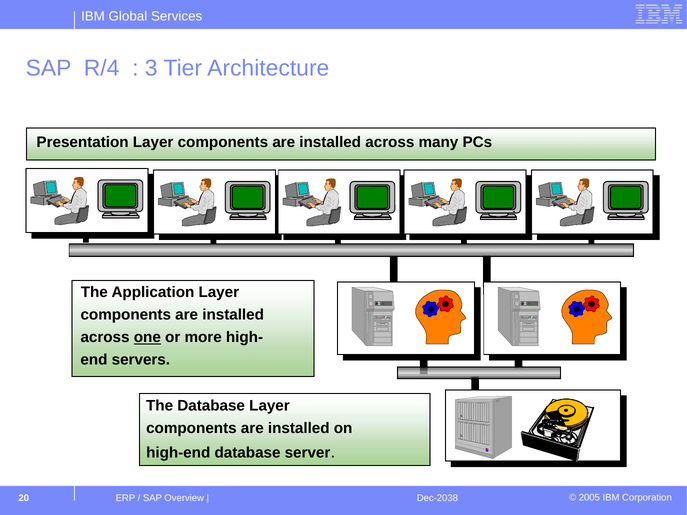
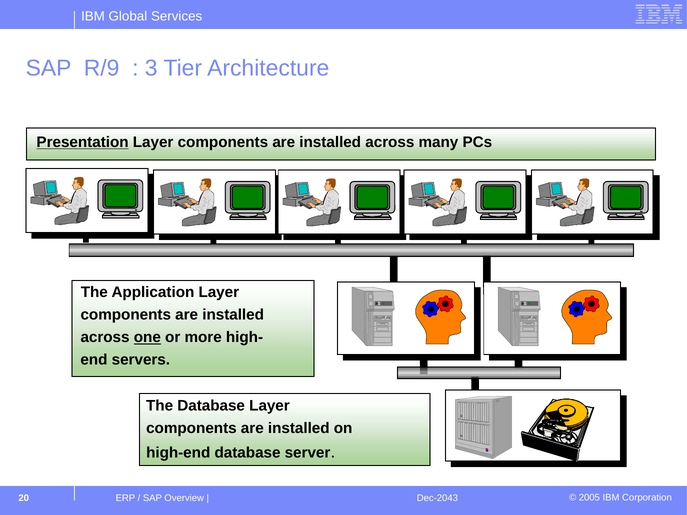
R/4: R/4 -> R/9
Presentation underline: none -> present
Dec-2038: Dec-2038 -> Dec-2043
